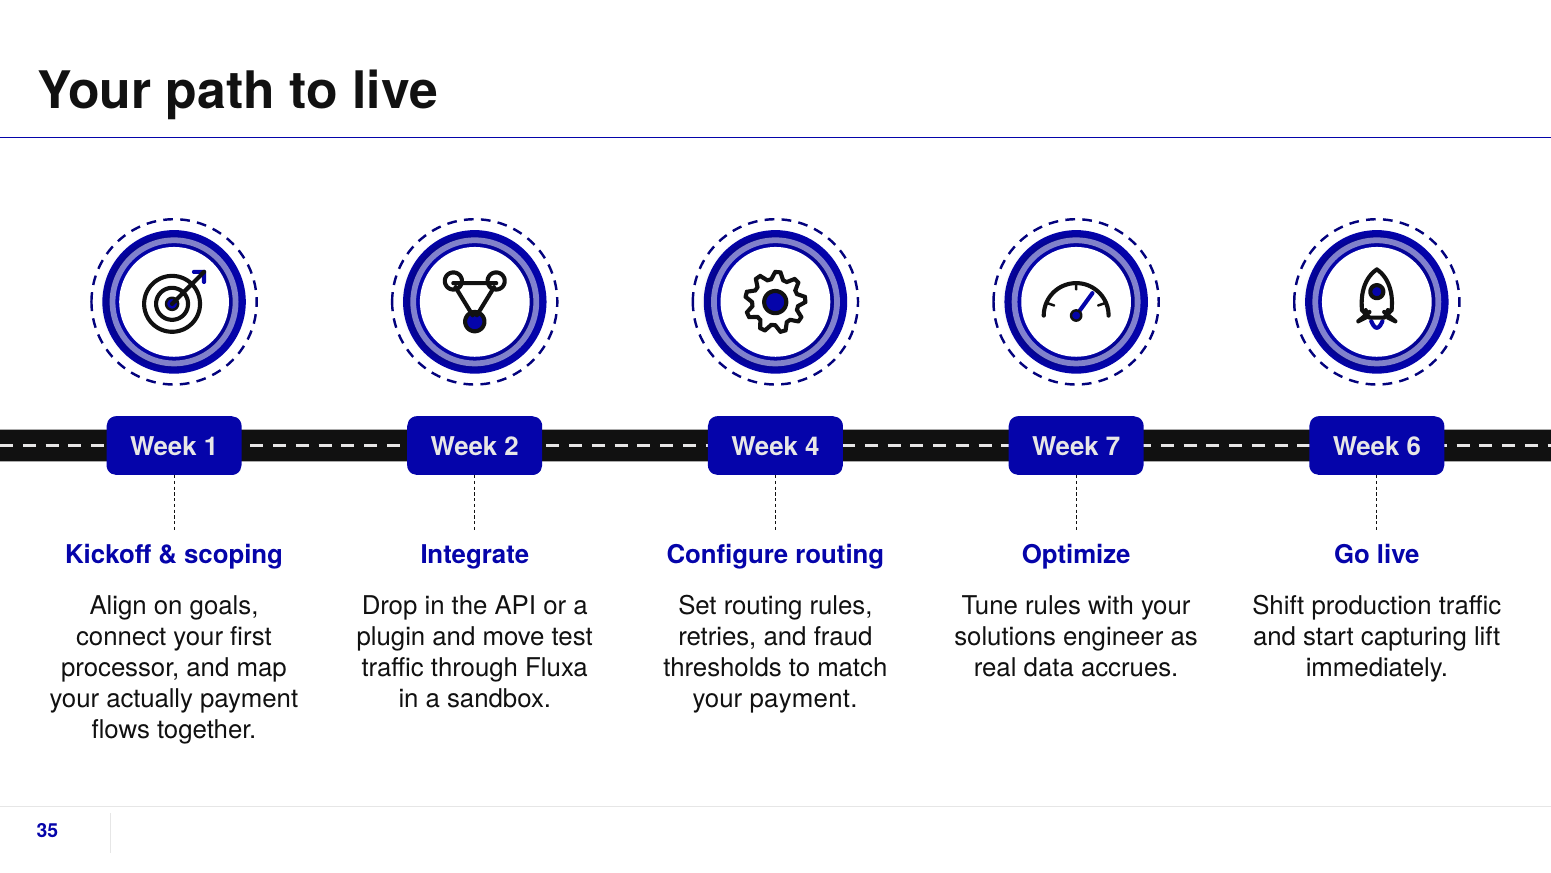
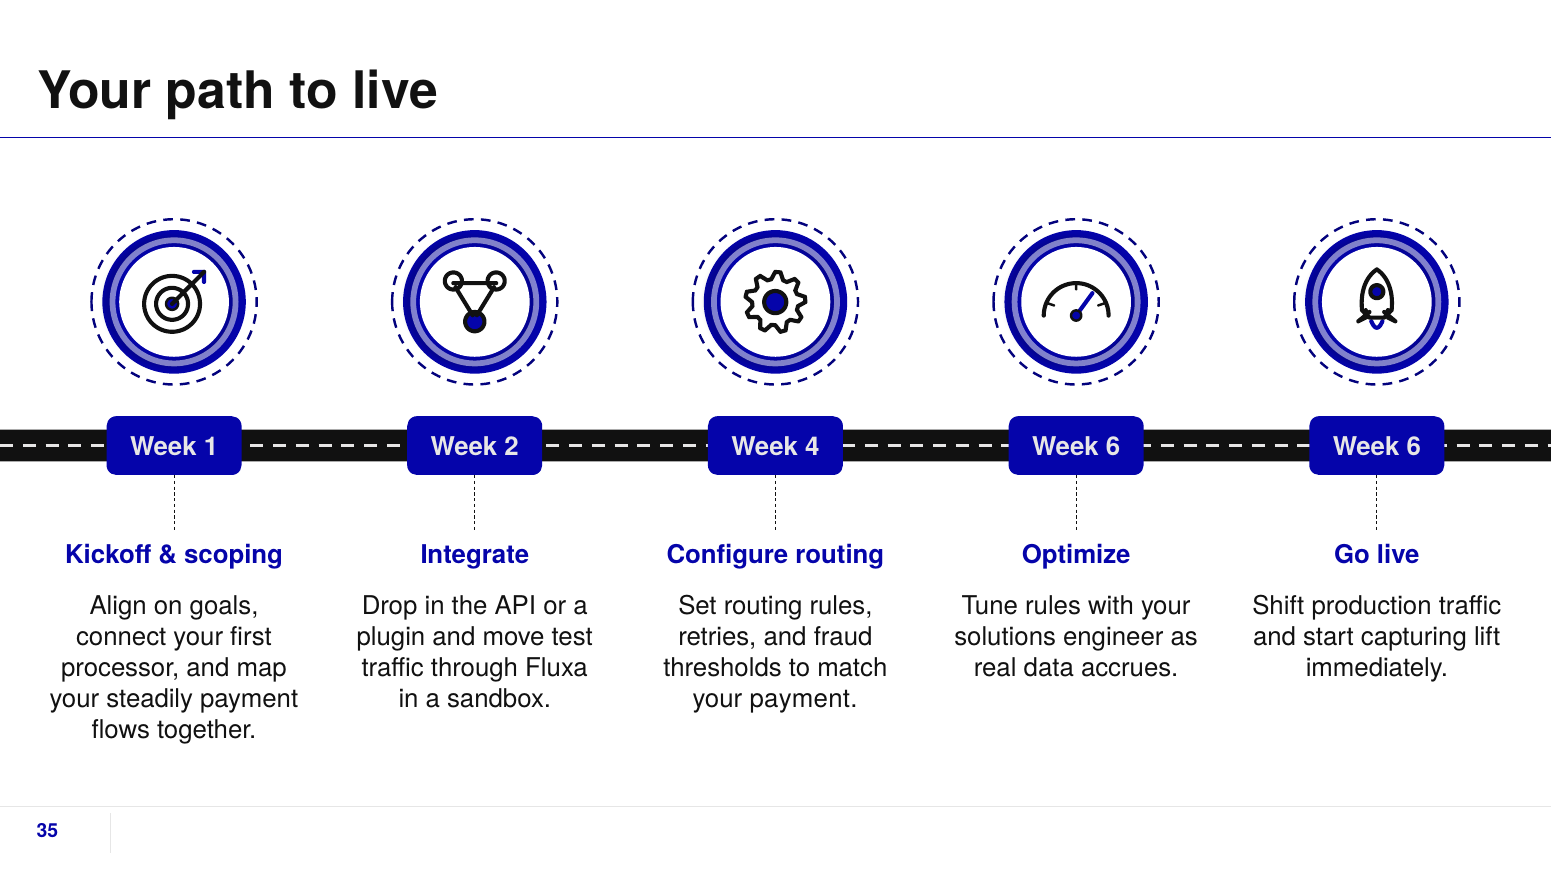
7 at (1113, 447): 7 -> 6
actually: actually -> steadily
